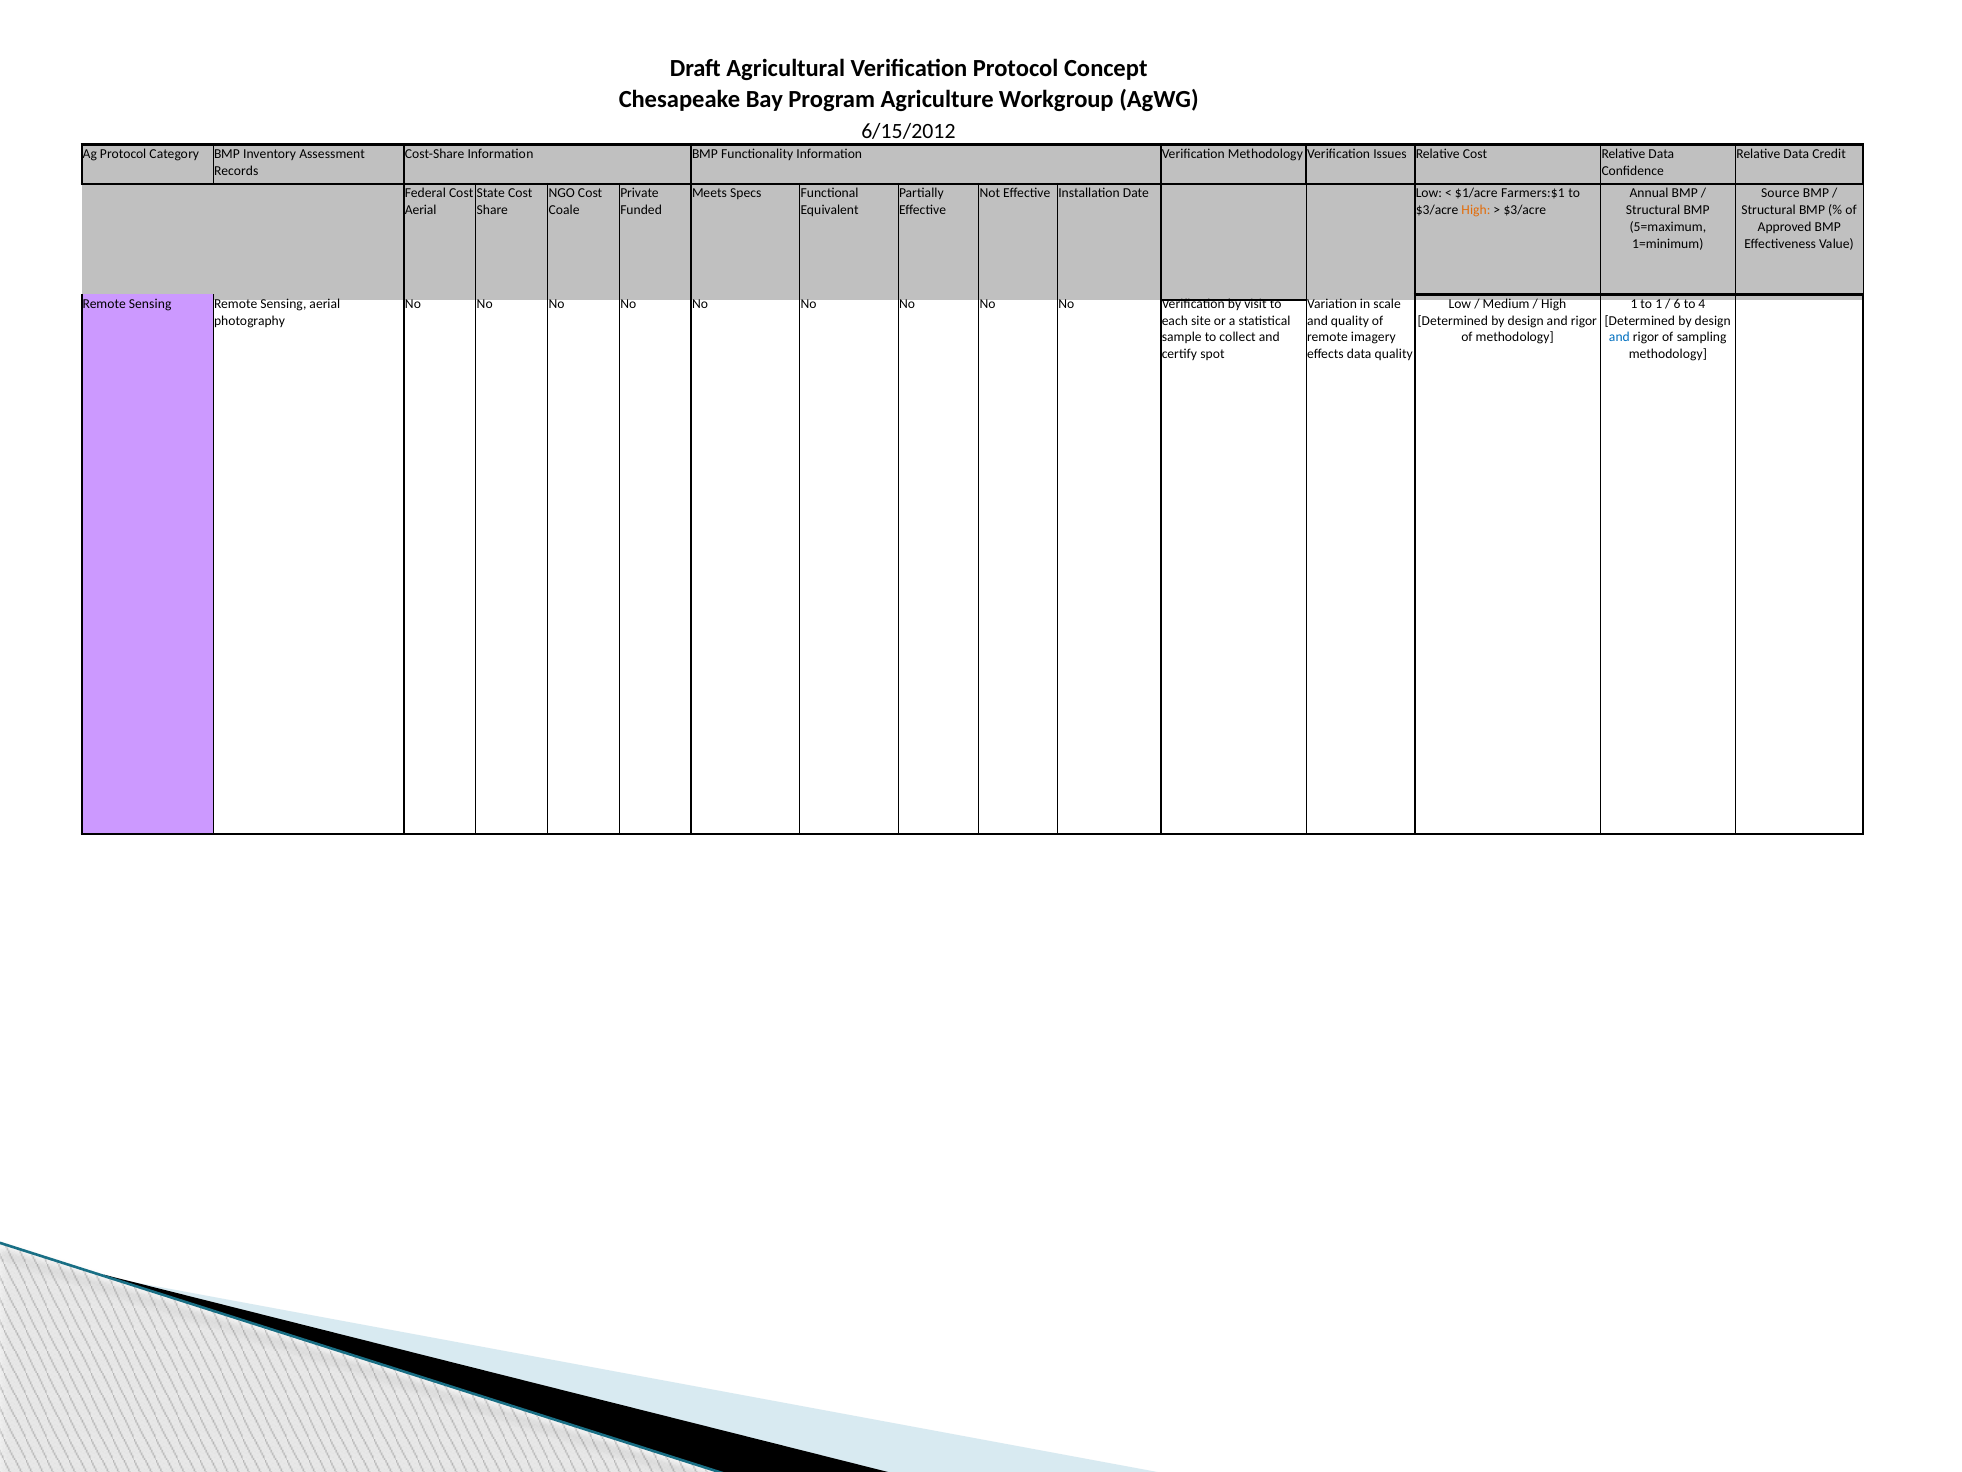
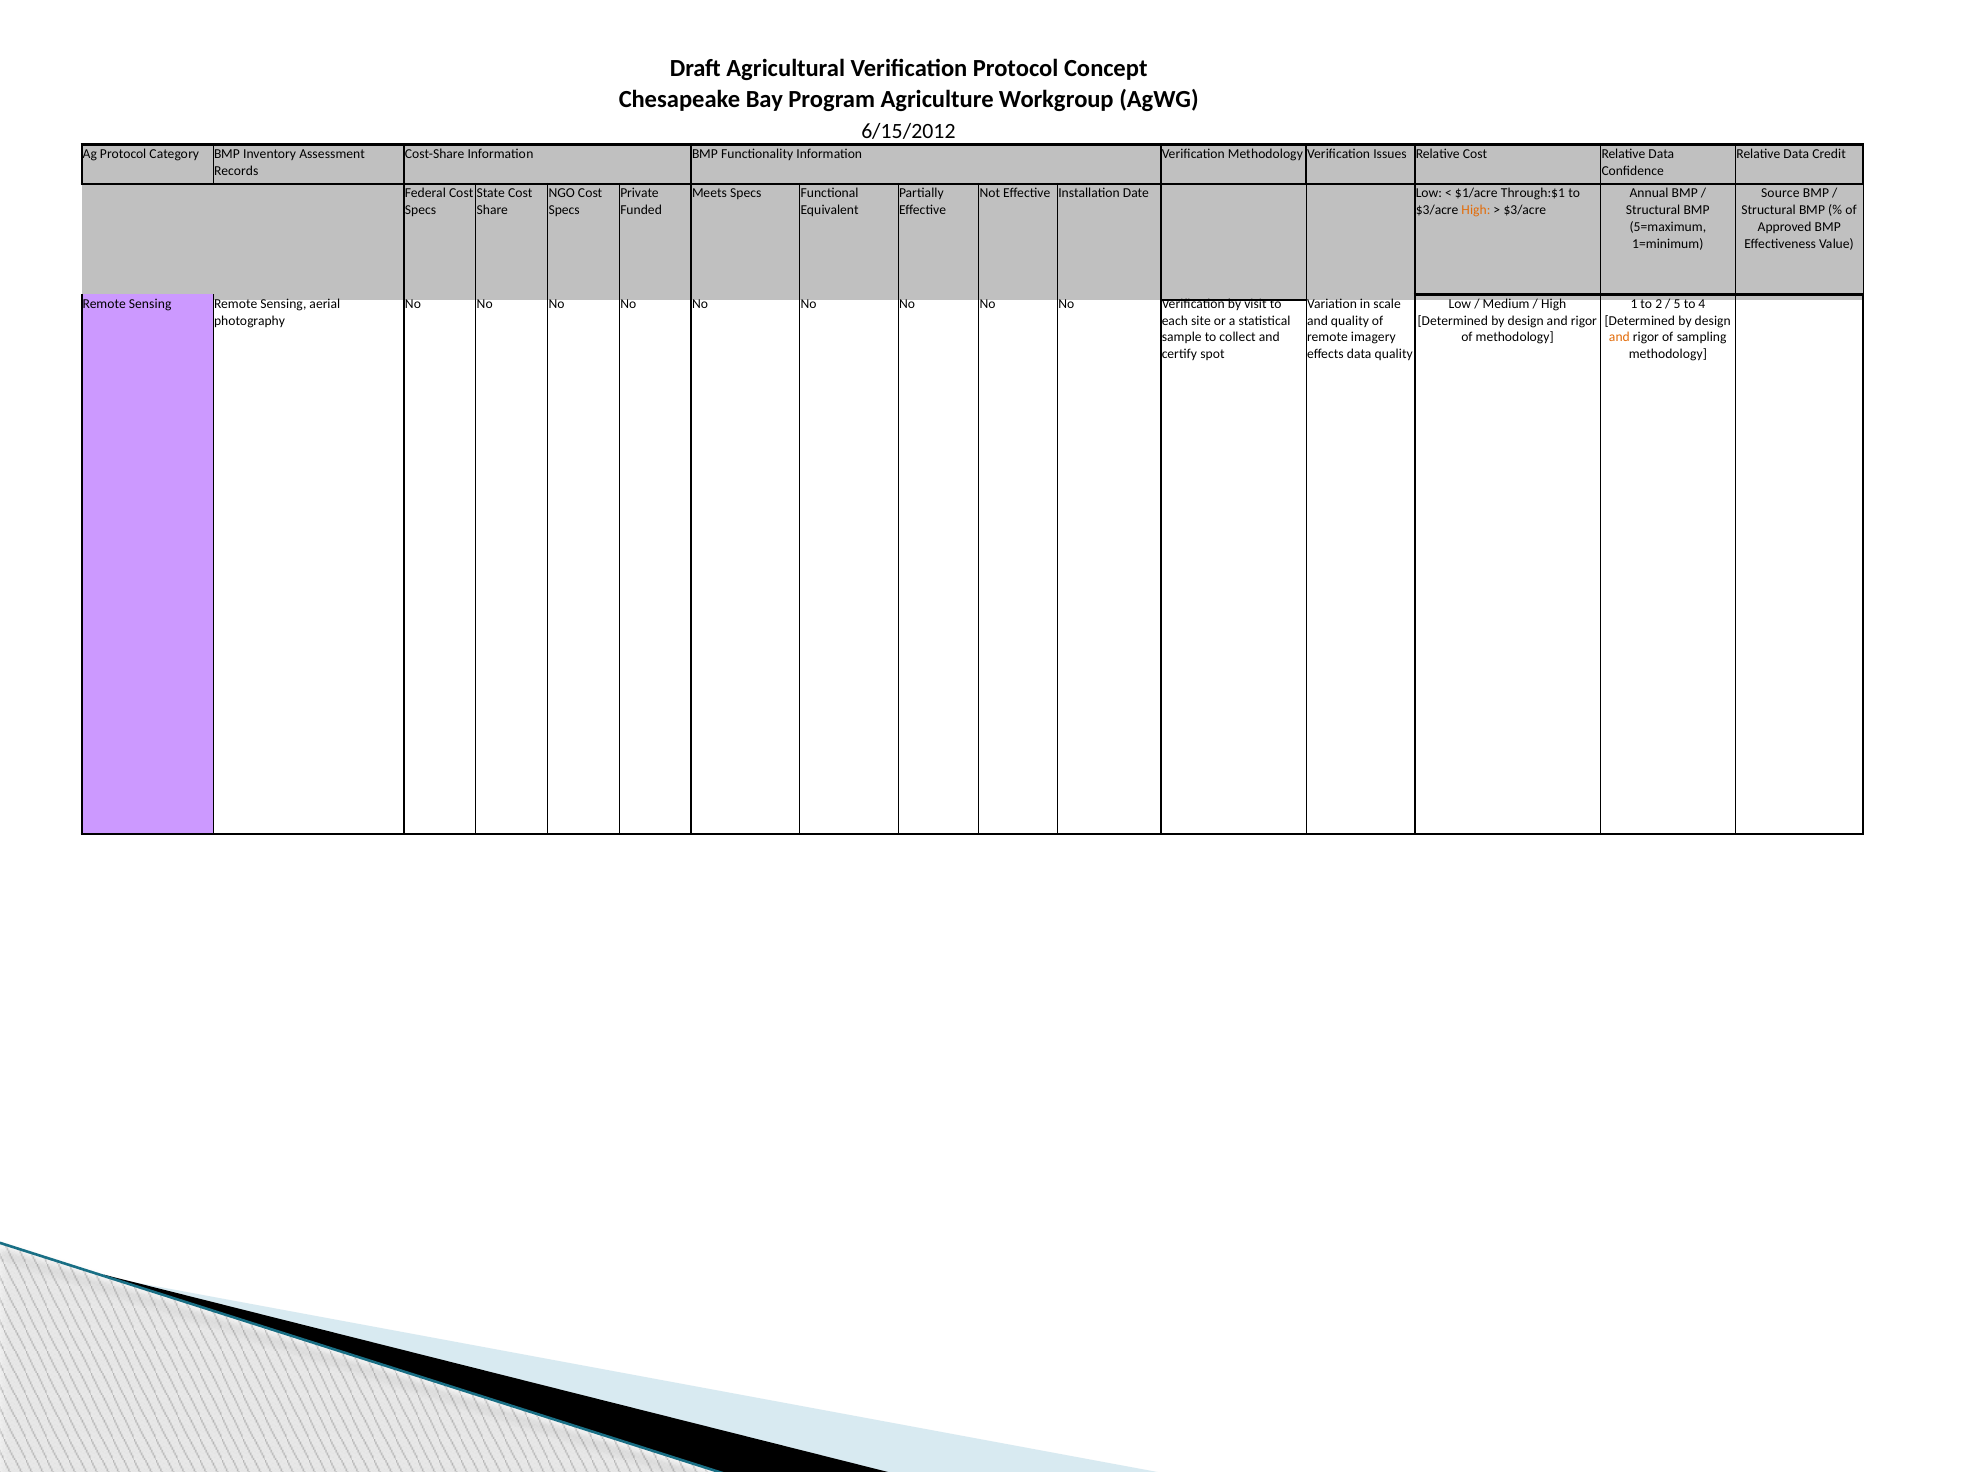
Farmers:$1: Farmers:$1 -> Through:$1
Aerial at (421, 210): Aerial -> Specs
Coale at (564, 210): Coale -> Specs
to 1: 1 -> 2
6: 6 -> 5
and at (1619, 337) colour: blue -> orange
